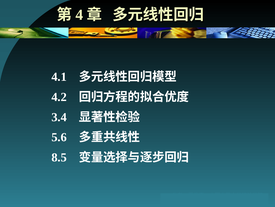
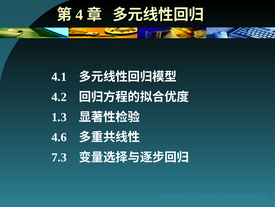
3.4: 3.4 -> 1.3
5.6: 5.6 -> 4.6
8.5: 8.5 -> 7.3
